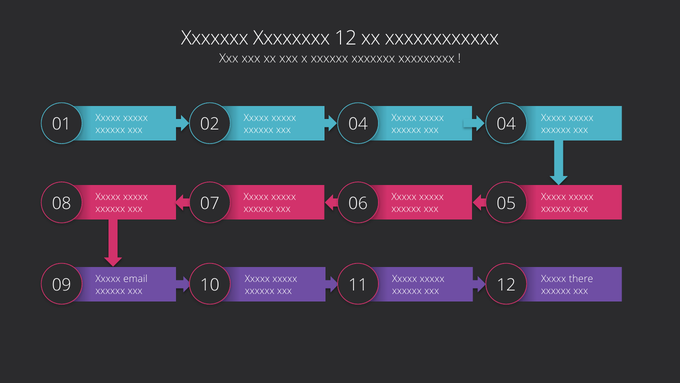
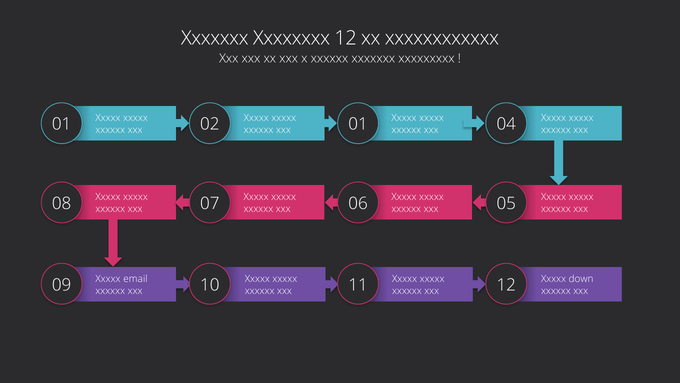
02 04: 04 -> 01
there: there -> down
